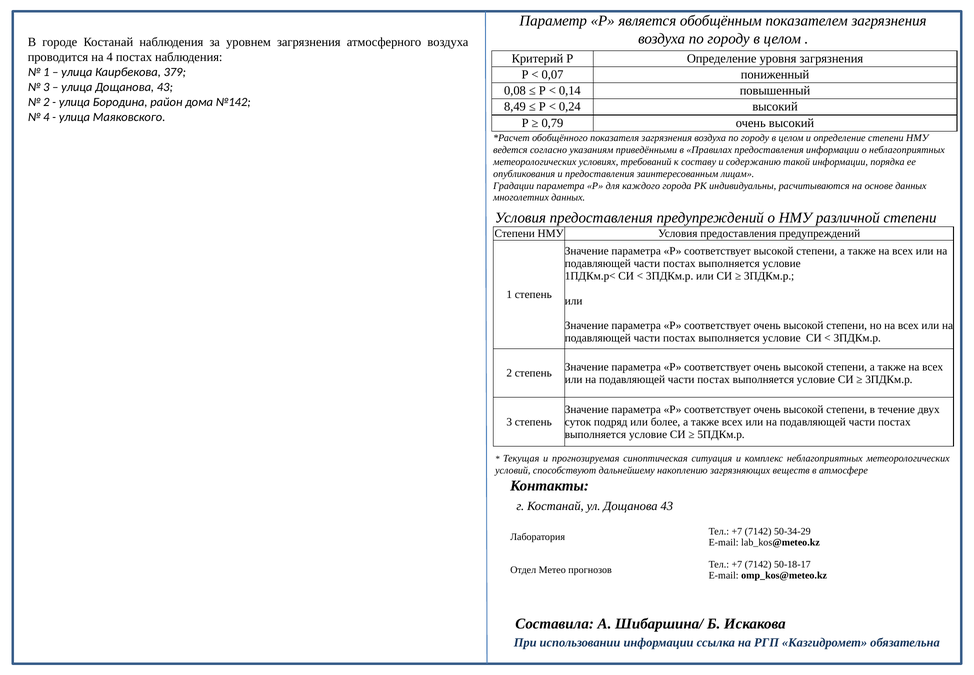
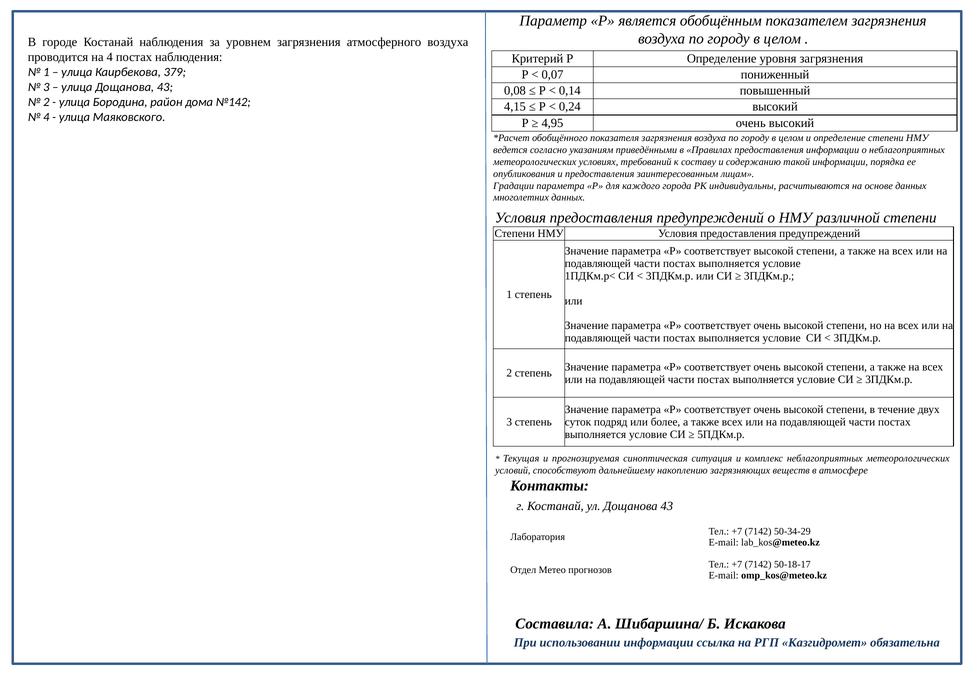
8,49: 8,49 -> 4,15
0,79: 0,79 -> 4,95
